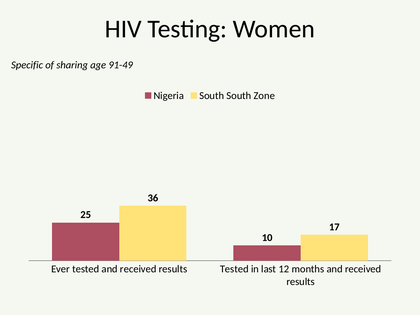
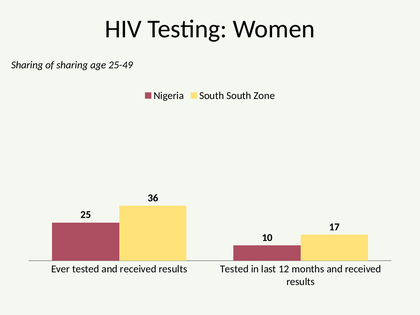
Specific at (27, 65): Specific -> Sharing
91-49: 91-49 -> 25-49
